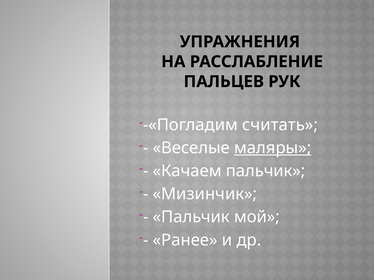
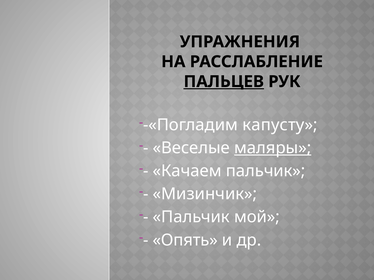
ПАЛЬЦЕВ underline: none -> present
считать: считать -> капусту
Ранее: Ранее -> Опять
